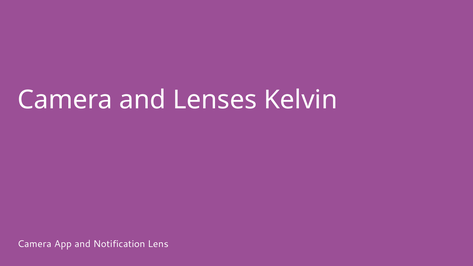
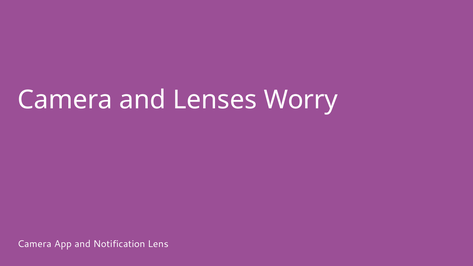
Kelvin: Kelvin -> Worry
